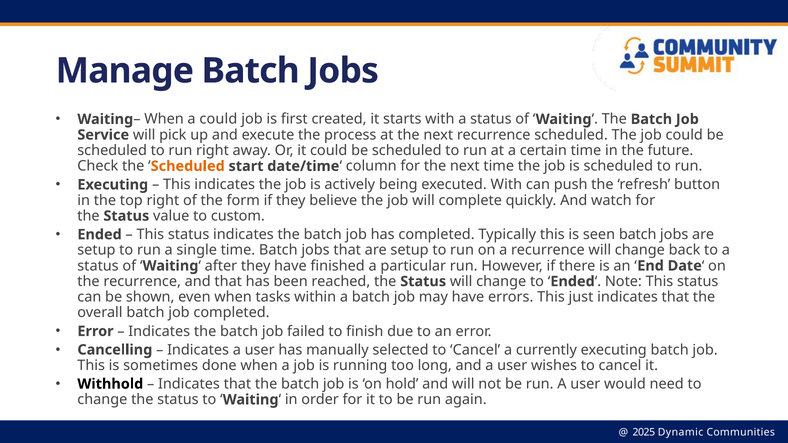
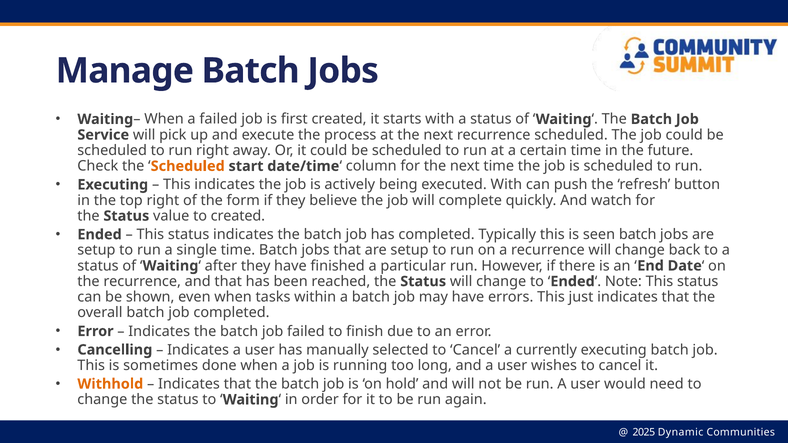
a could: could -> failed
to custom: custom -> created
Withhold colour: black -> orange
